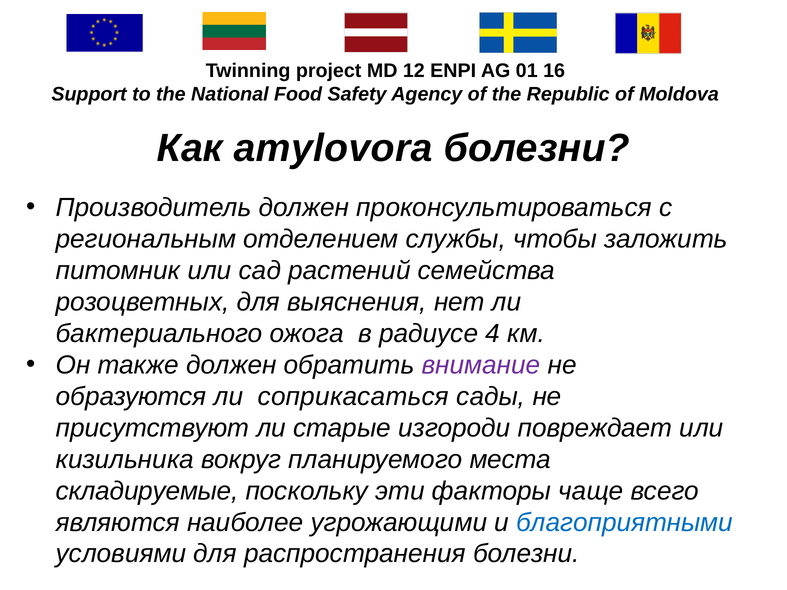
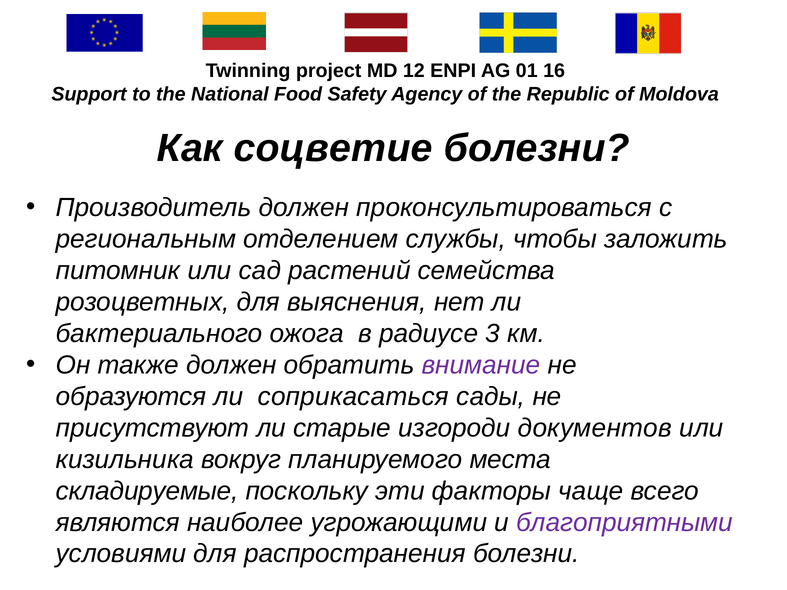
amylovora: amylovora -> соцветие
4: 4 -> 3
повреждает: повреждает -> документов
благоприятными colour: blue -> purple
